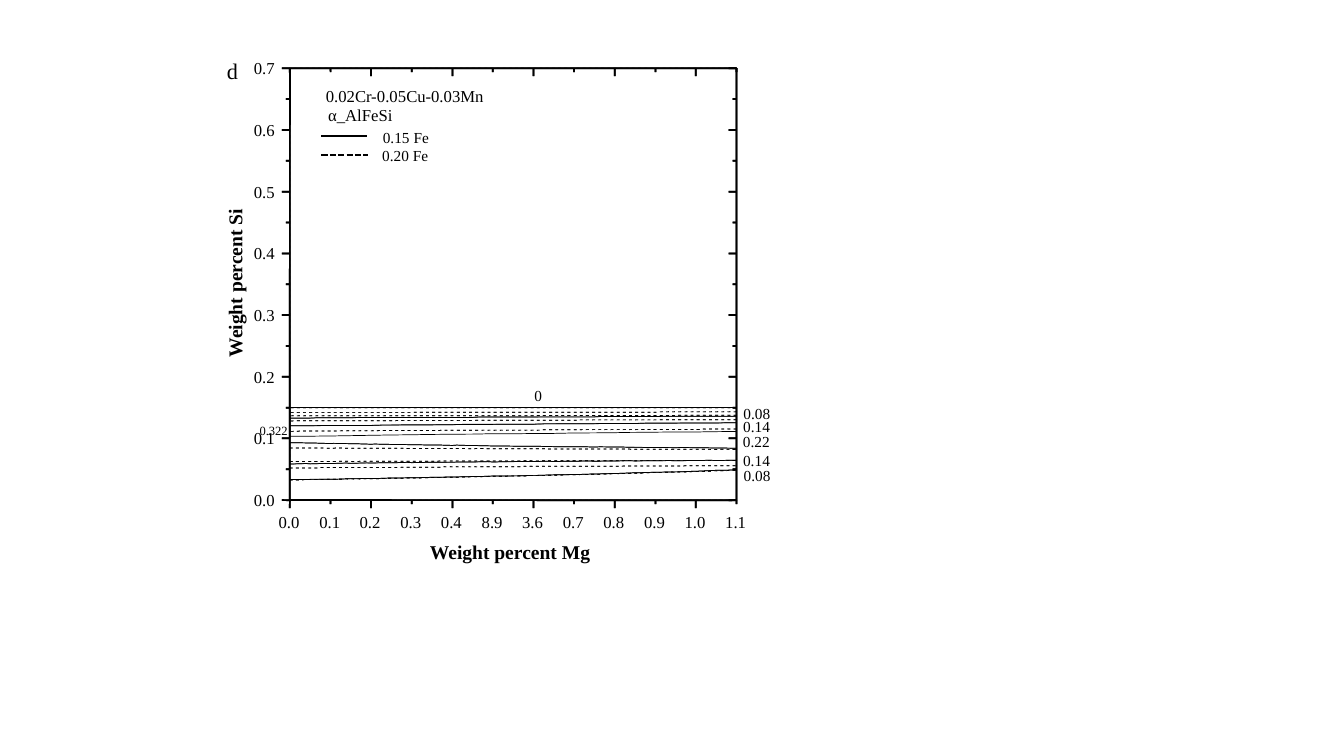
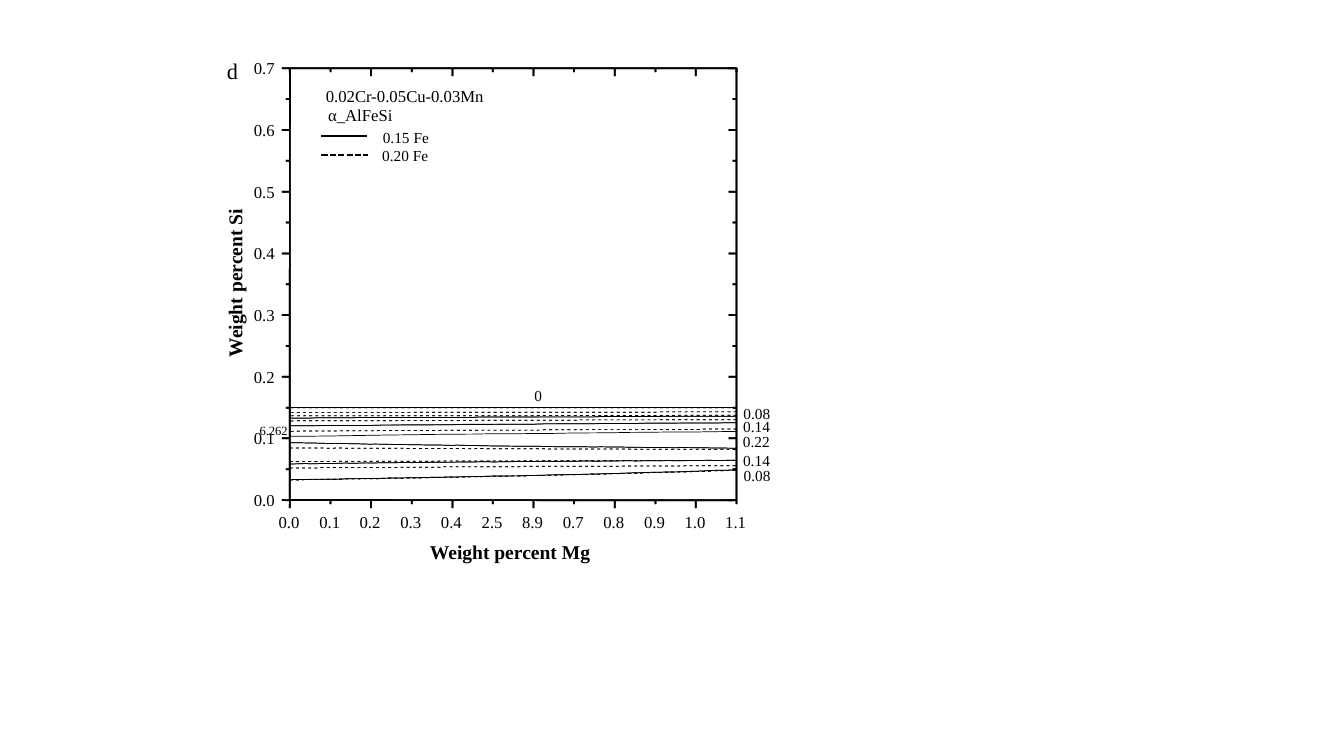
0.322: 0.322 -> 6.262
8.9: 8.9 -> 2.5
3.6: 3.6 -> 8.9
